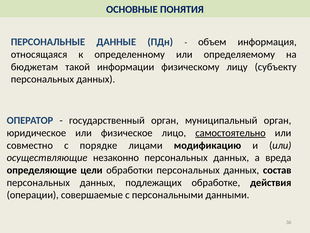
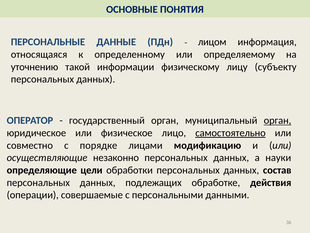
объем: объем -> лицом
бюджетам: бюджетам -> уточнению
орган at (278, 120) underline: none -> present
вреда: вреда -> науки
